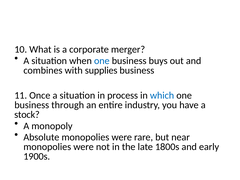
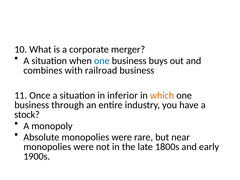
supplies: supplies -> railroad
process: process -> inferior
which colour: blue -> orange
